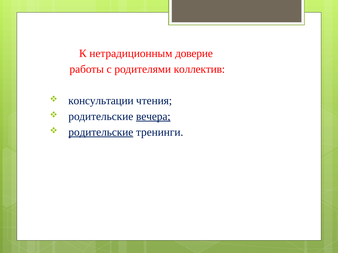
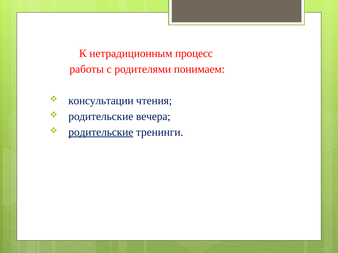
доверие: доверие -> процесс
коллектив: коллектив -> понимаем
вечера underline: present -> none
